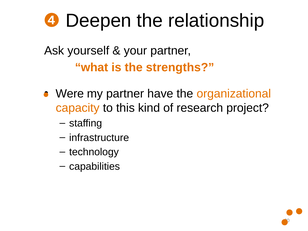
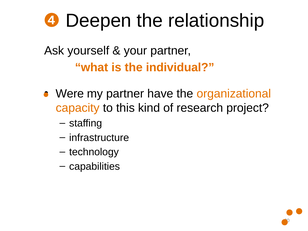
strengths: strengths -> individual
